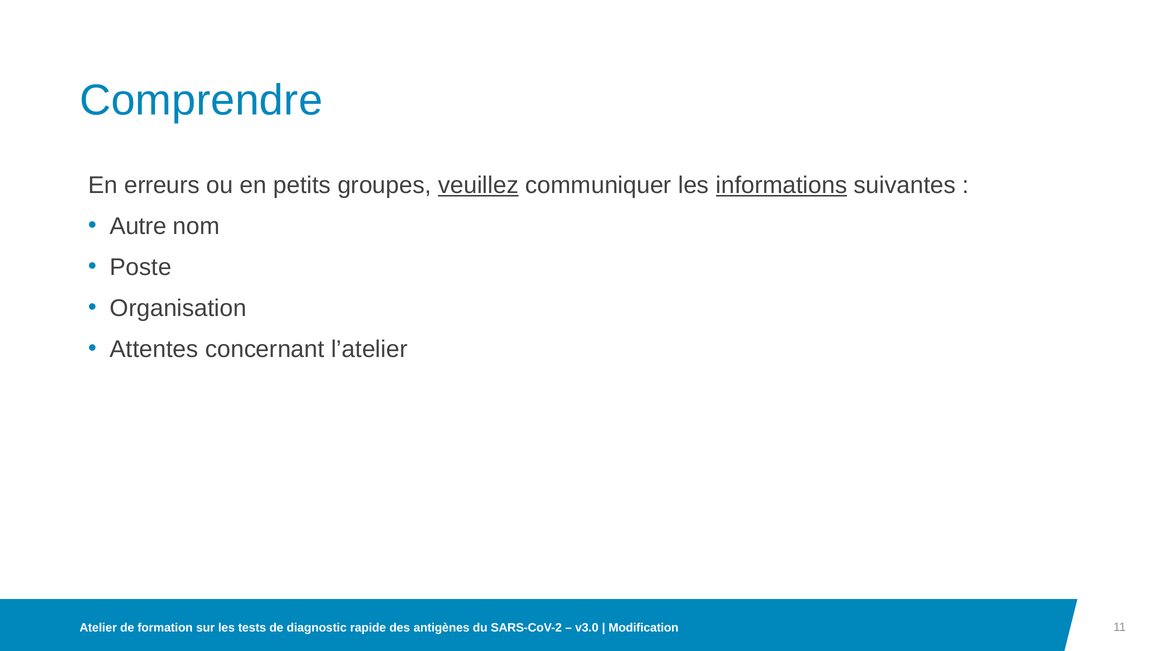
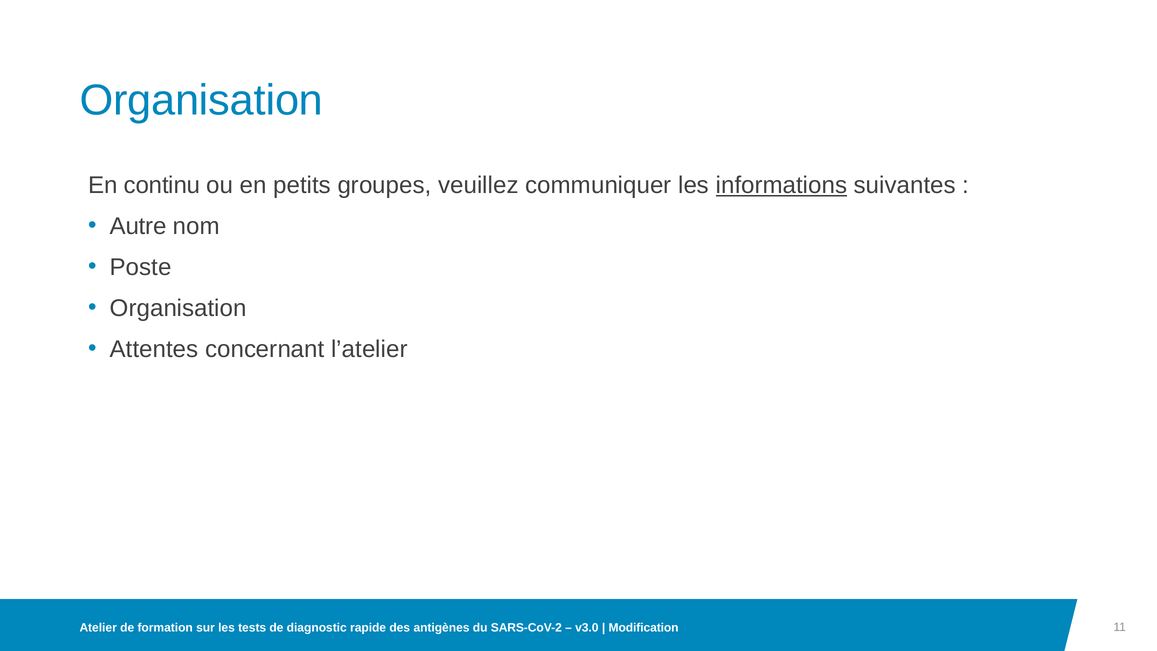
Comprendre at (201, 100): Comprendre -> Organisation
erreurs: erreurs -> continu
veuillez underline: present -> none
